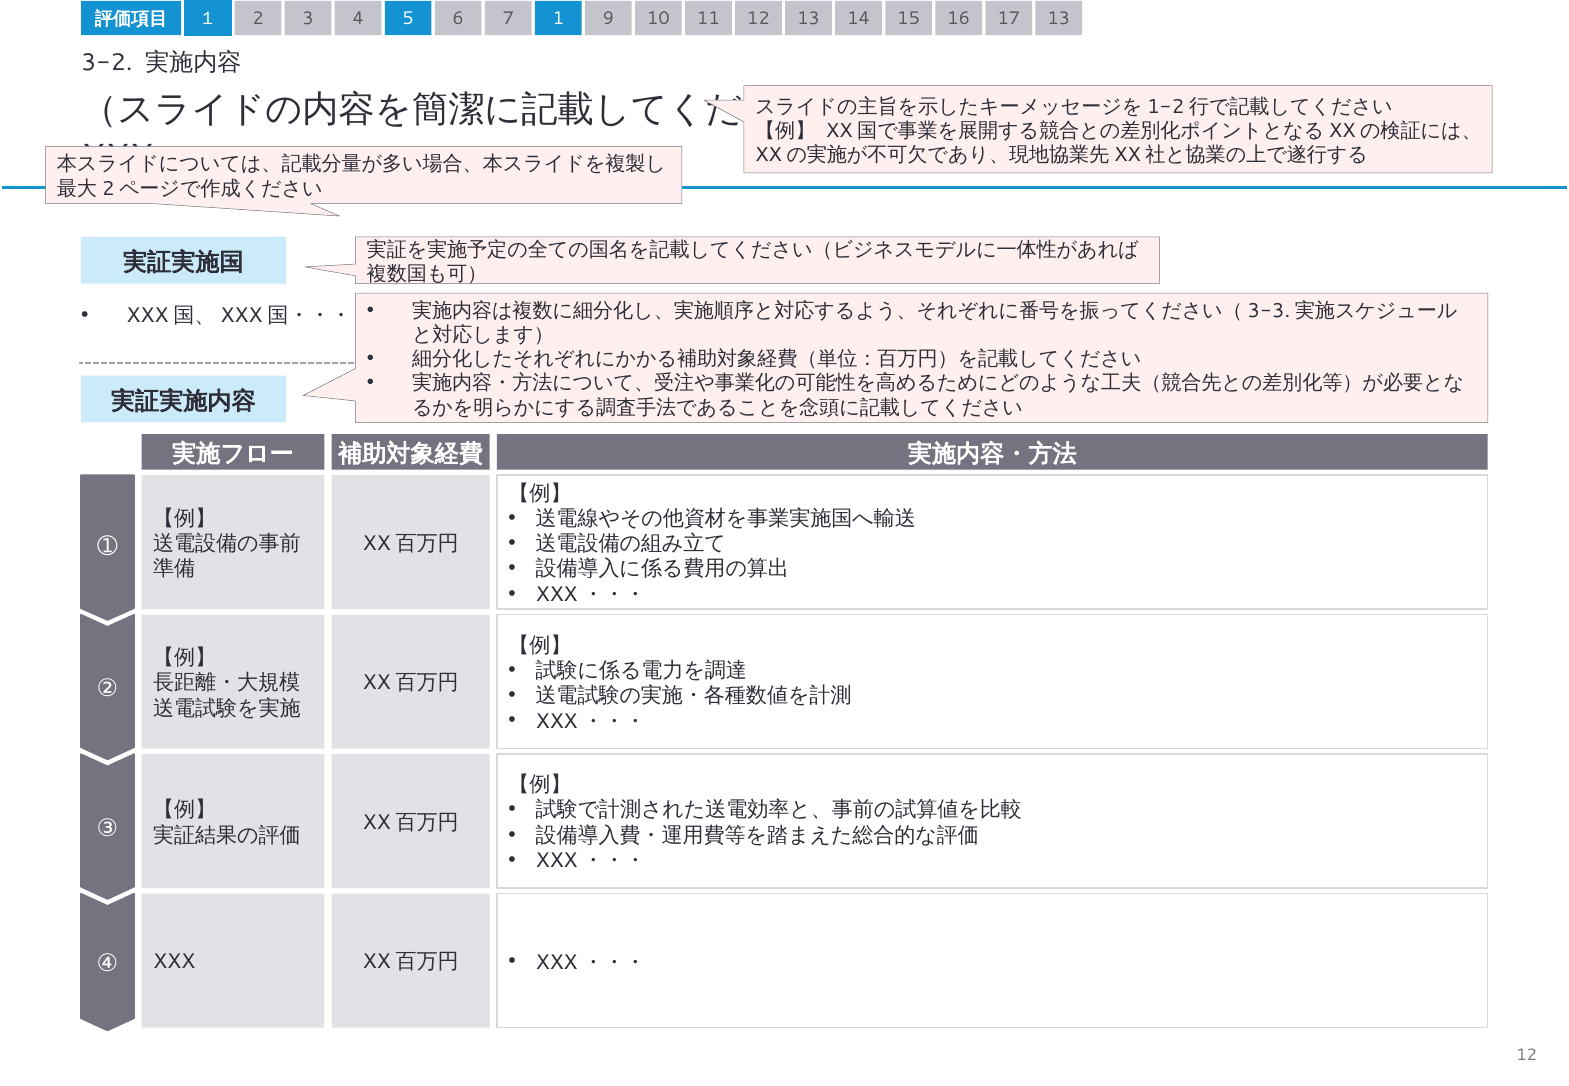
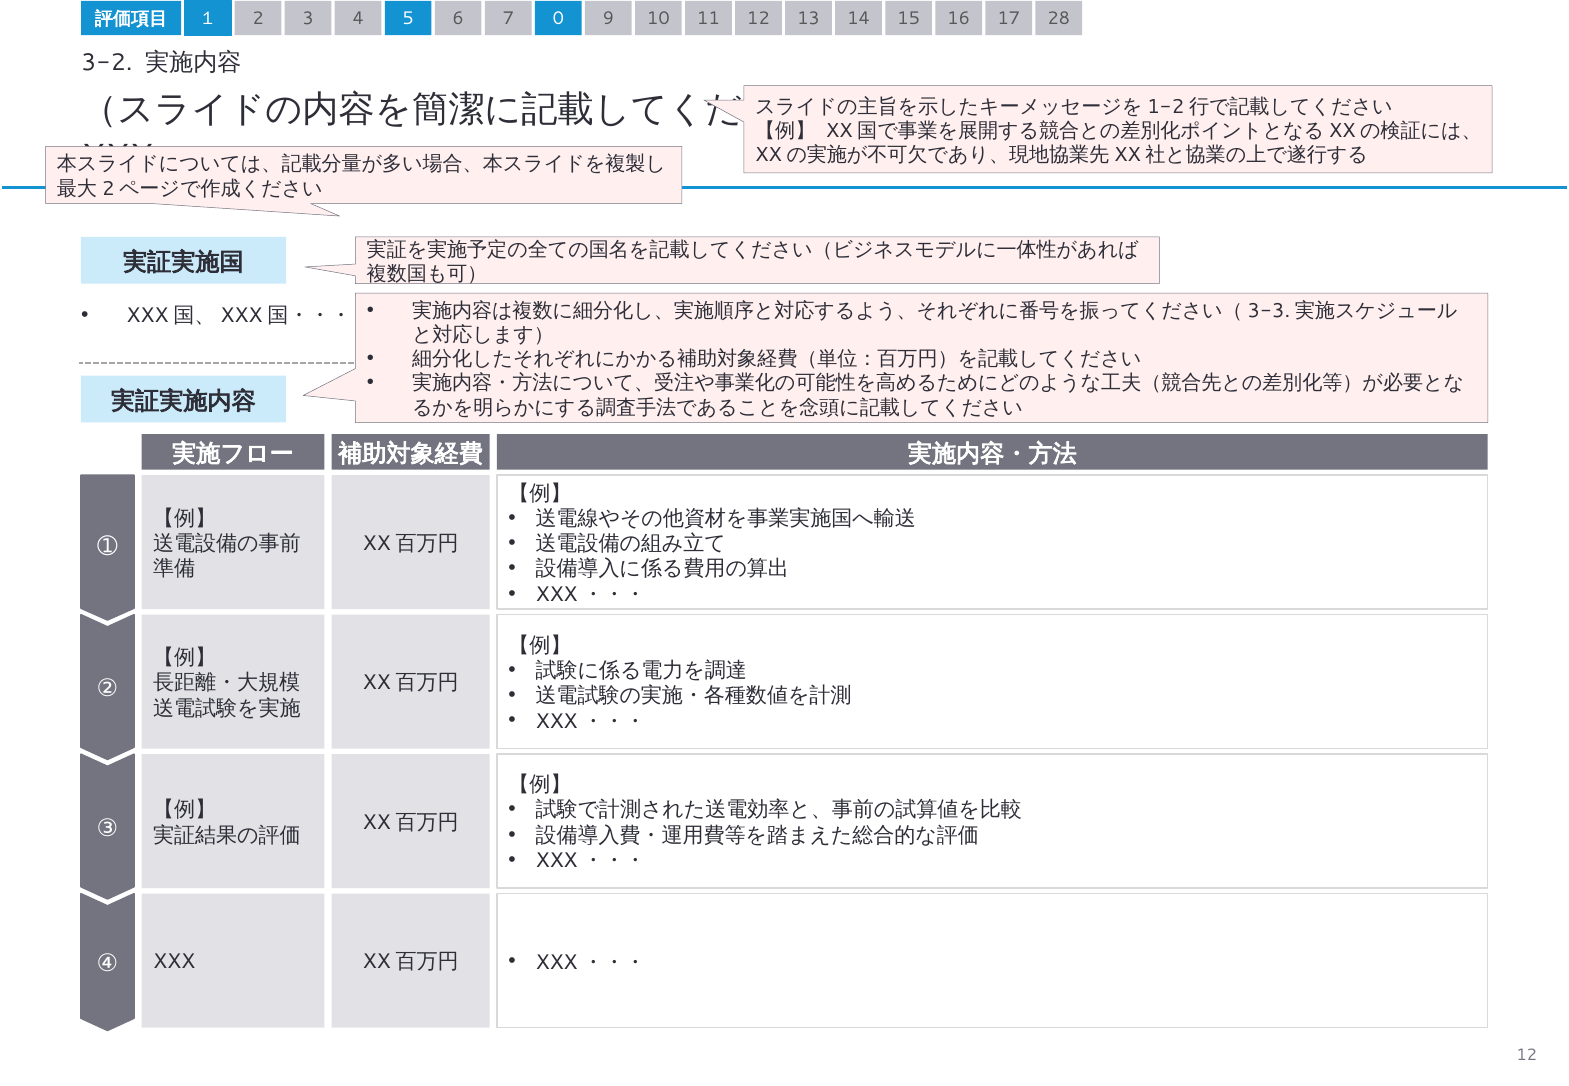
1: 1 -> 0
17 13: 13 -> 28
